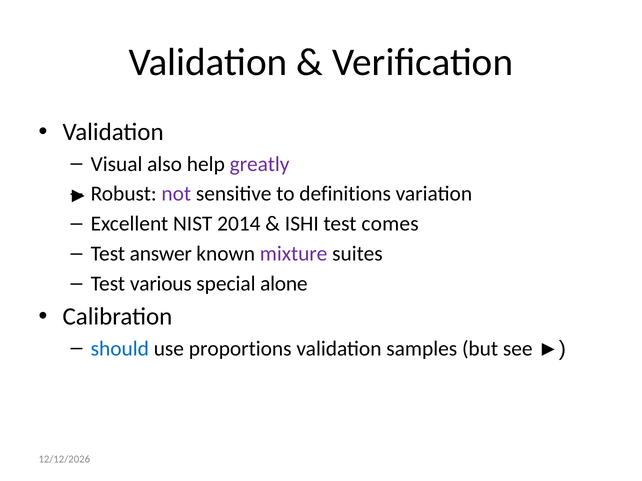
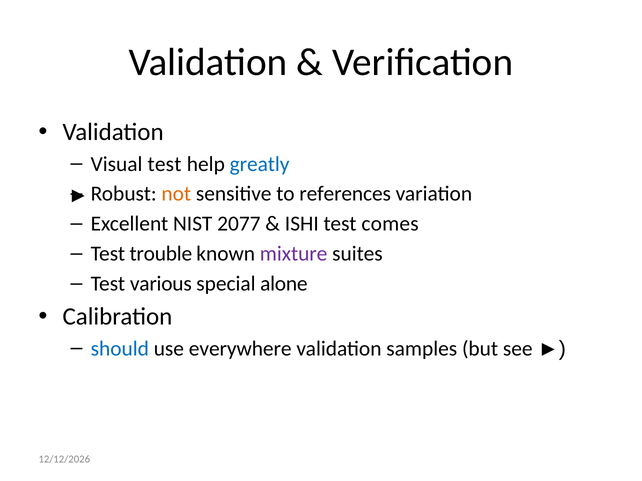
Visual also: also -> test
greatly colour: purple -> blue
not colour: purple -> orange
definitions: definitions -> references
2014: 2014 -> 2077
answer: answer -> trouble
proportions: proportions -> everywhere
